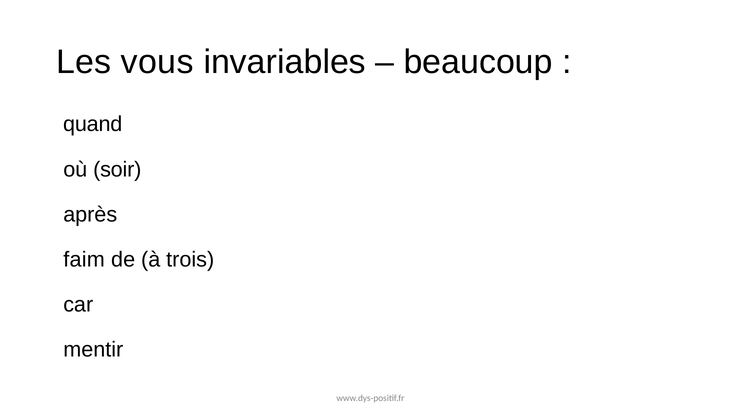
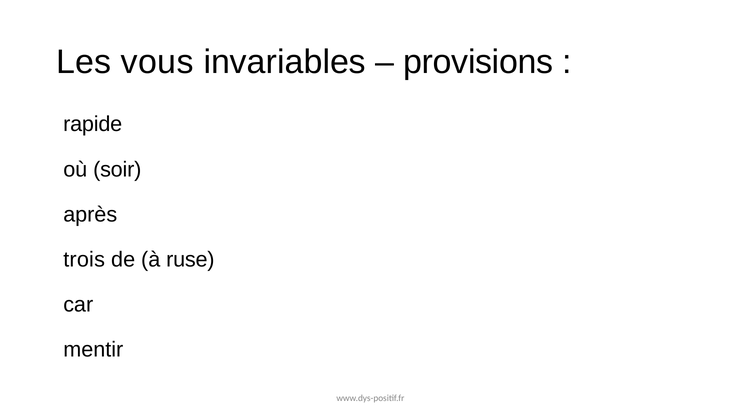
beaucoup: beaucoup -> provisions
quand: quand -> rapide
faim: faim -> trois
trois: trois -> ruse
